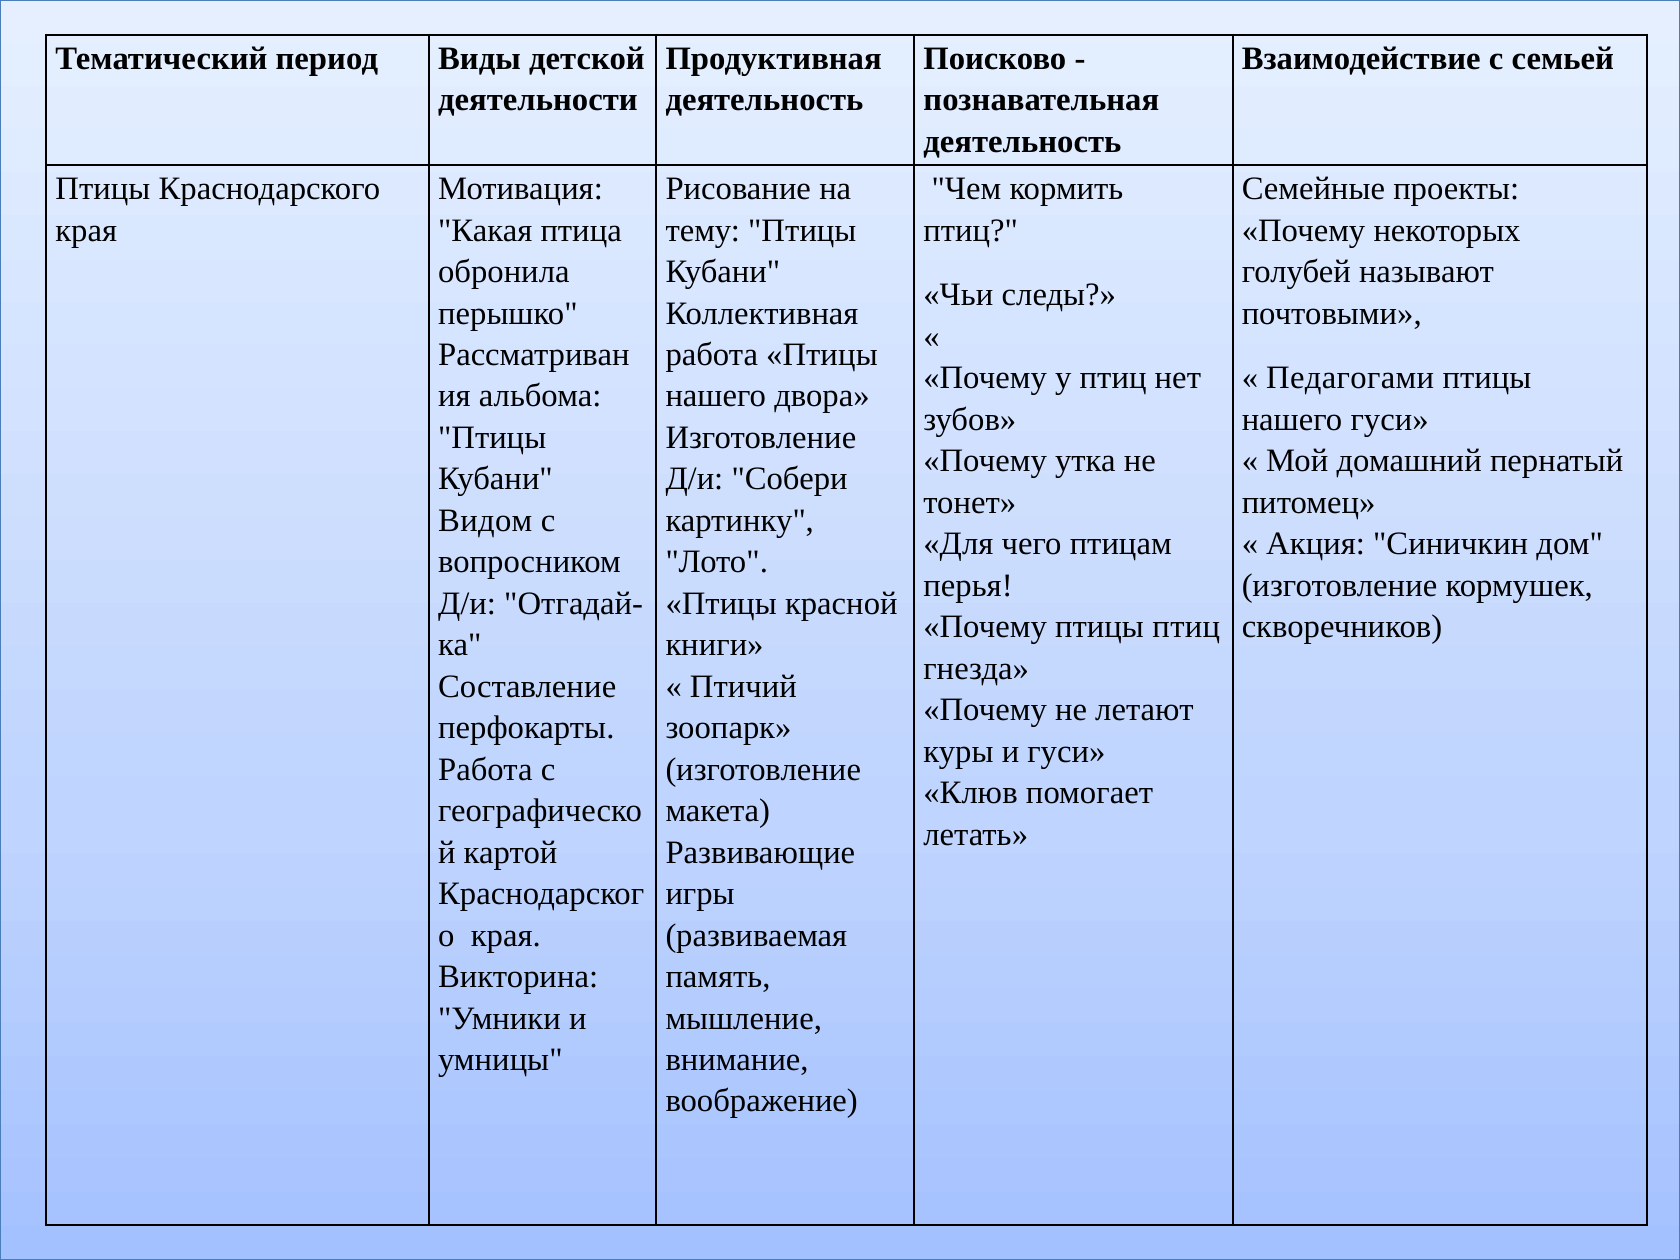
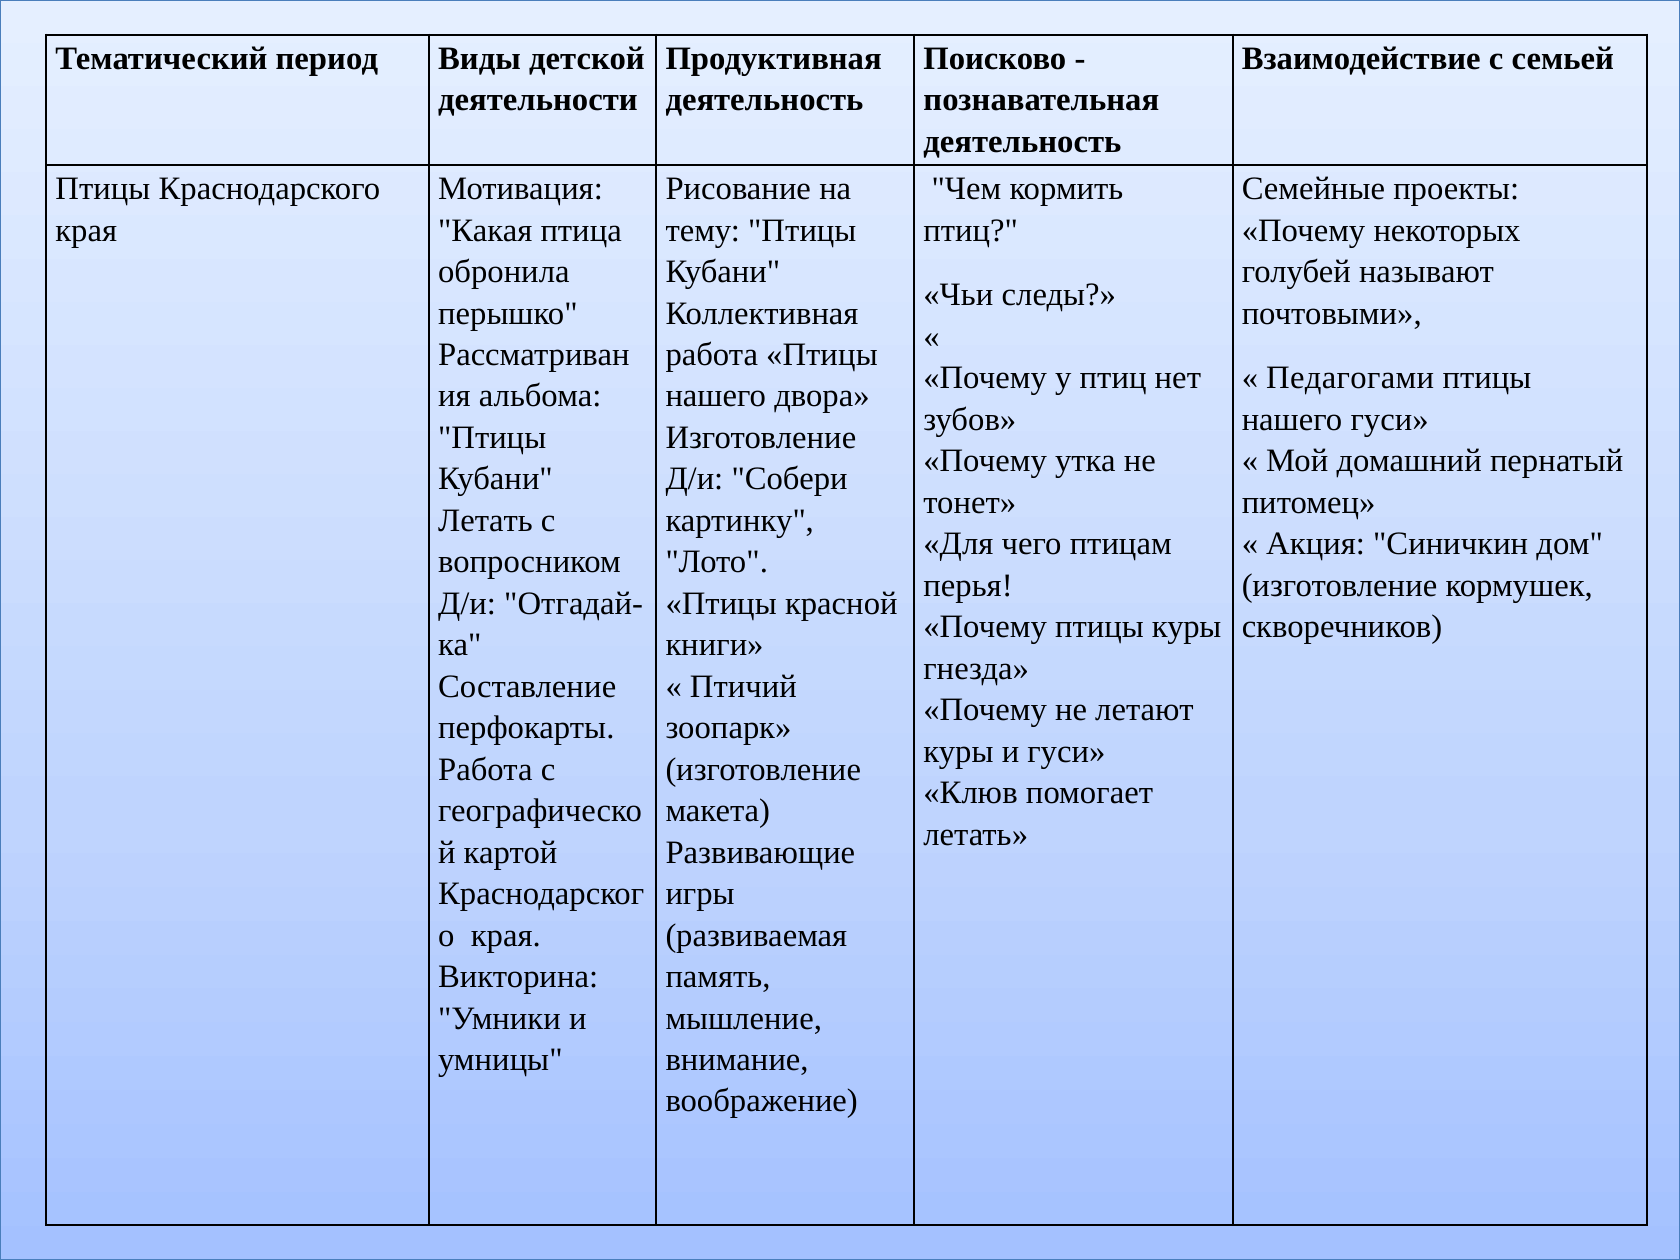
Видом at (485, 521): Видом -> Летать
птицы птиц: птиц -> куры
